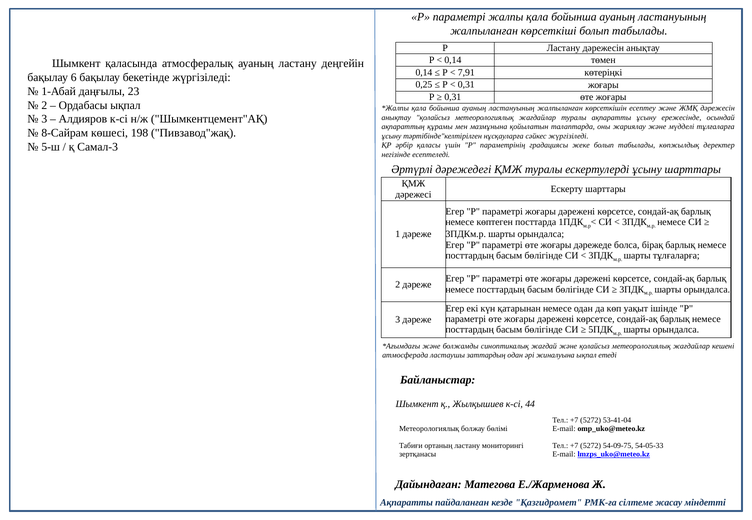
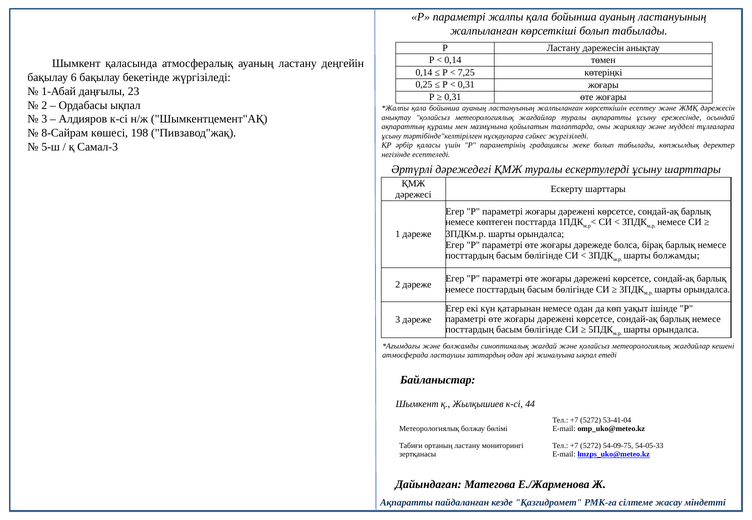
7,91: 7,91 -> 7,25
шарты тұлғаларға: тұлғаларға -> болжамды
